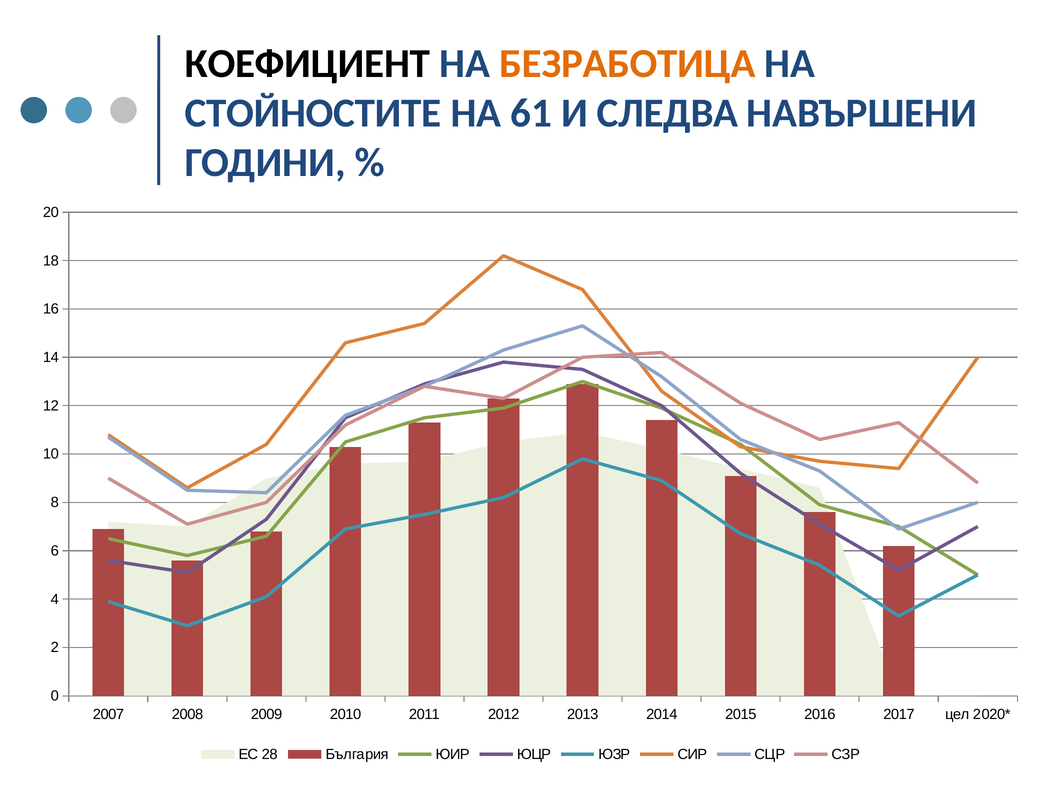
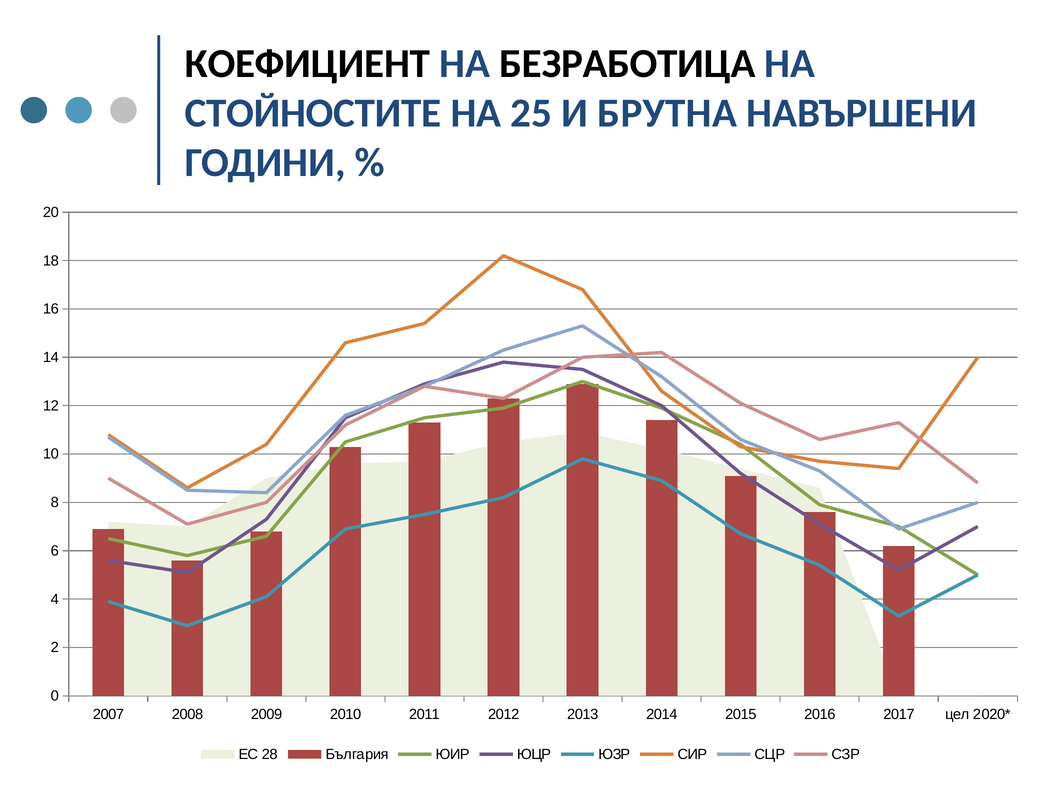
БЕЗРАБОТИЦА colour: orange -> black
61: 61 -> 25
СЛЕДВА: СЛЕДВА -> БРУТНА
